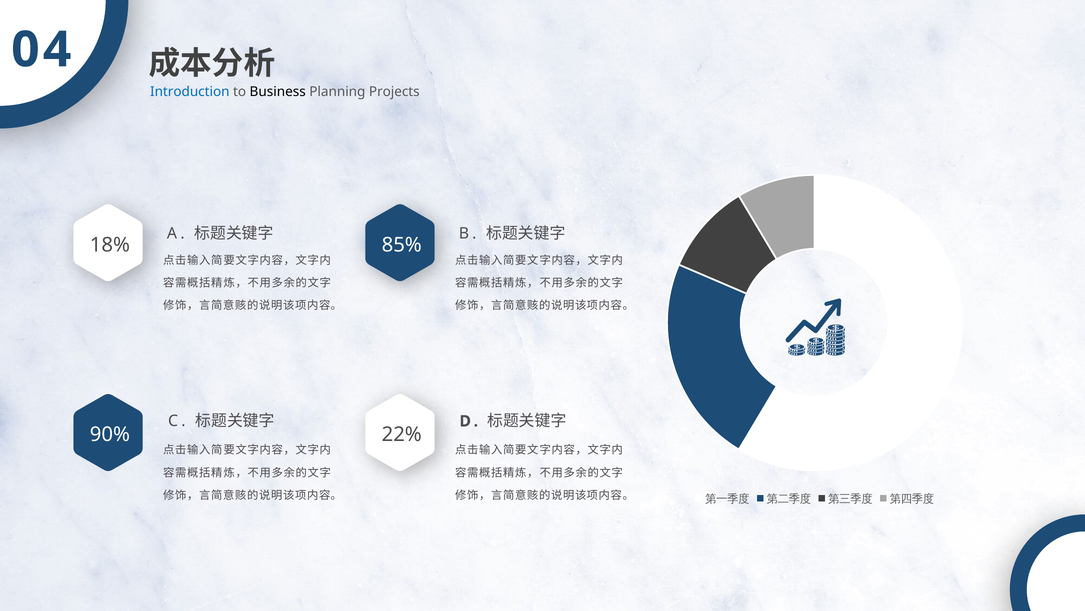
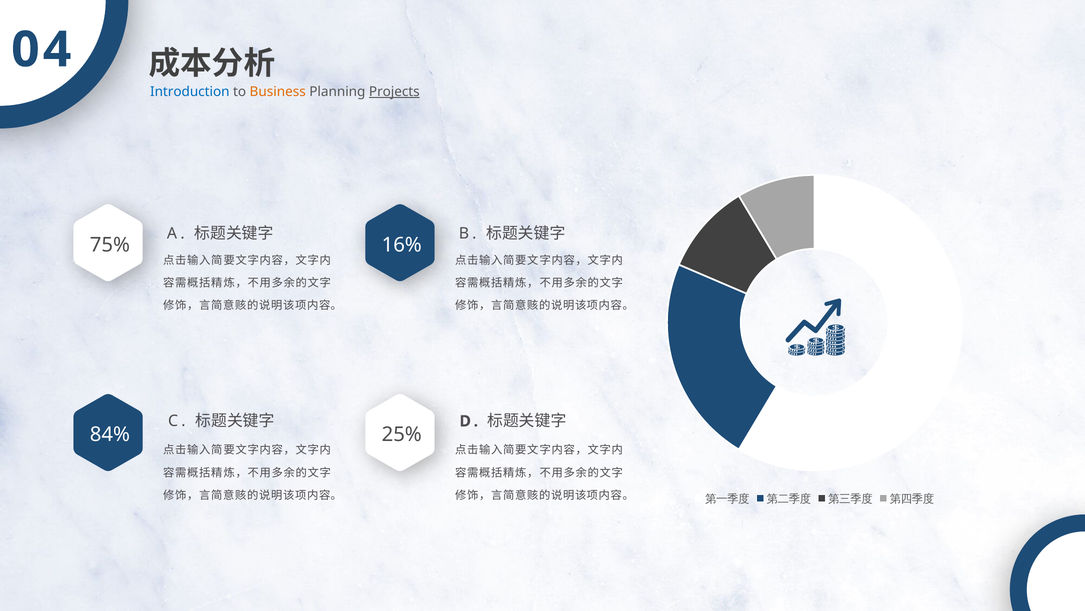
Business colour: black -> orange
Projects underline: none -> present
18%: 18% -> 75%
85%: 85% -> 16%
90%: 90% -> 84%
22%: 22% -> 25%
